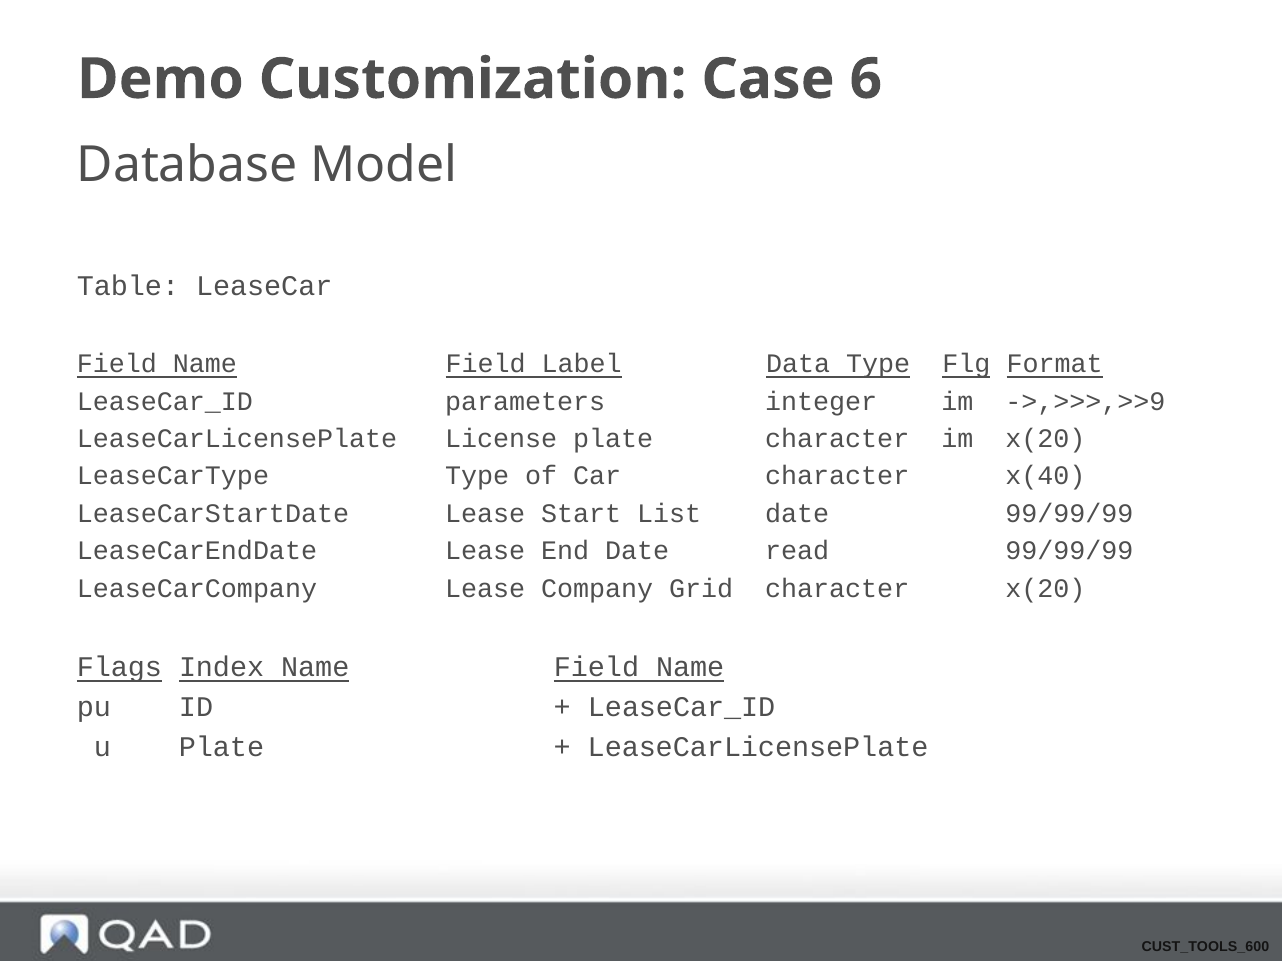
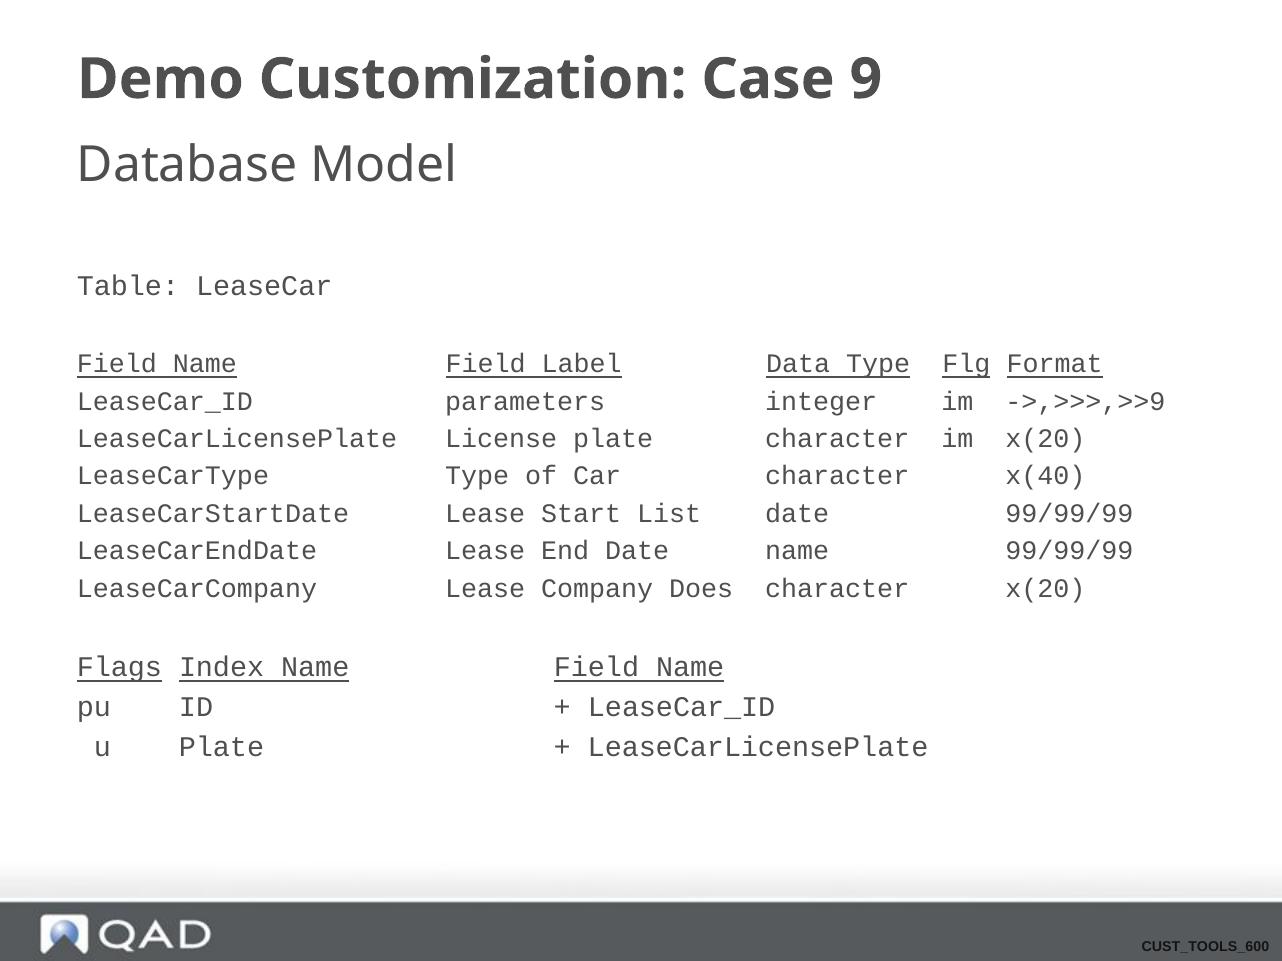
6: 6 -> 9
Date read: read -> name
Grid: Grid -> Does
